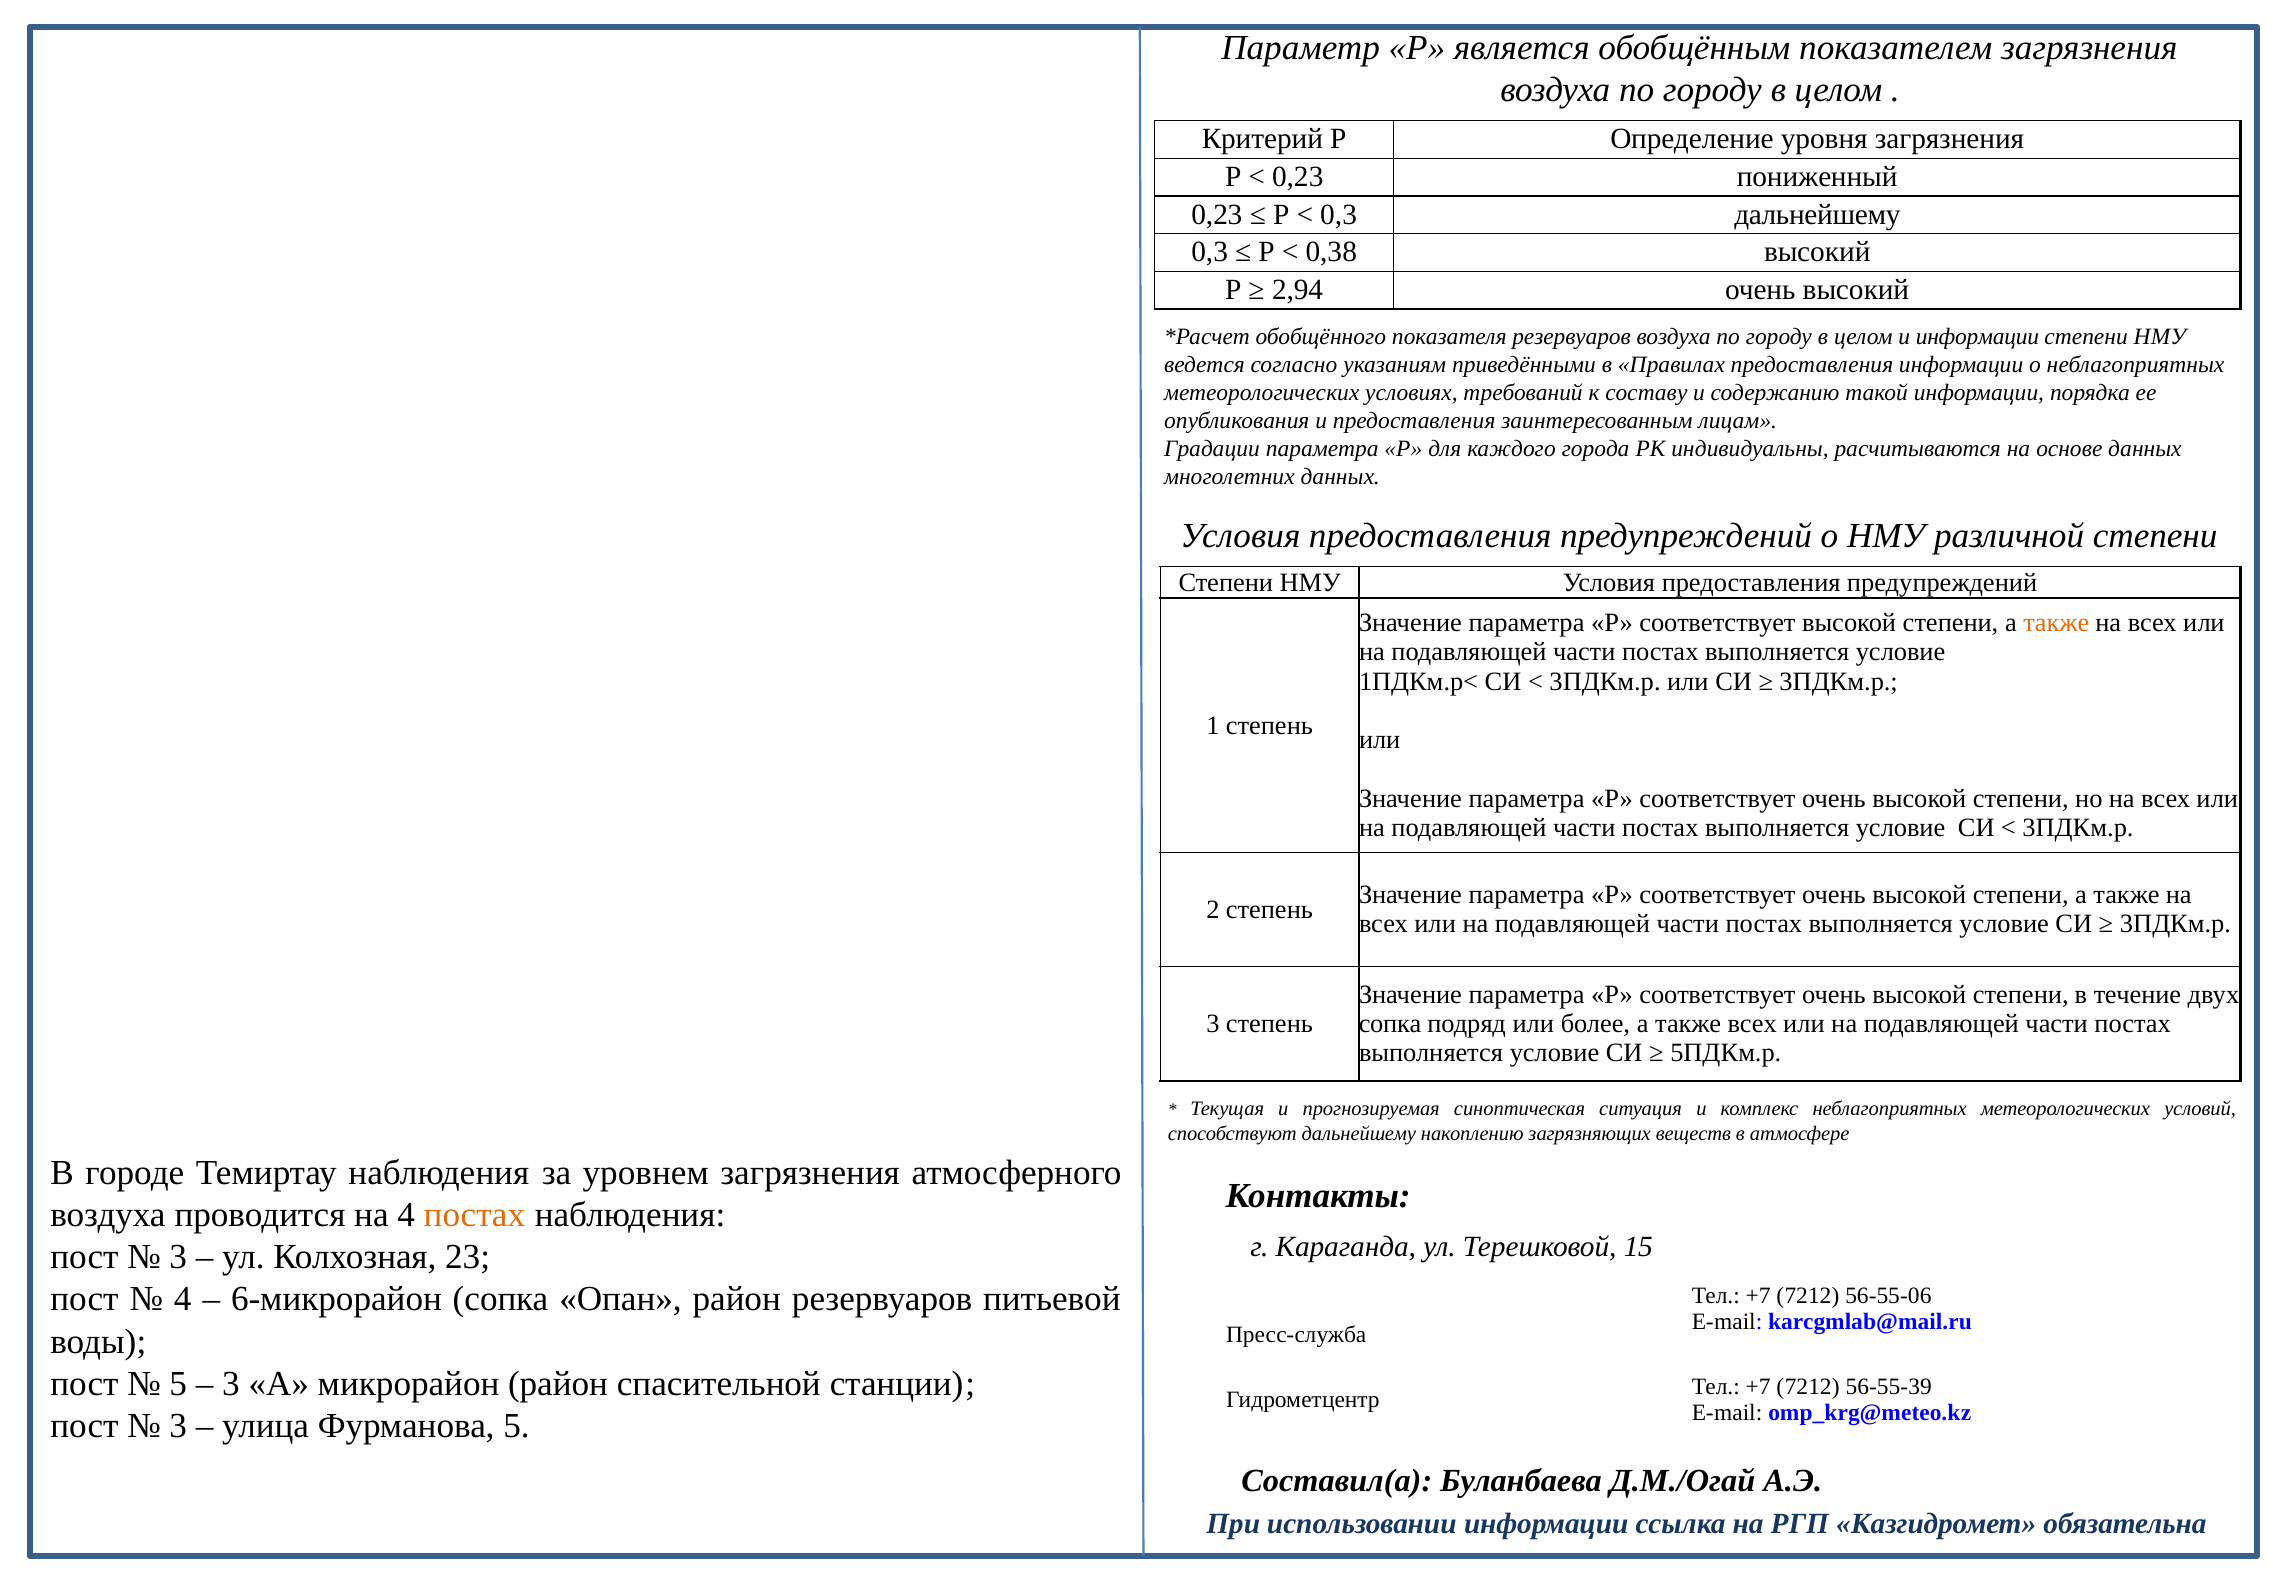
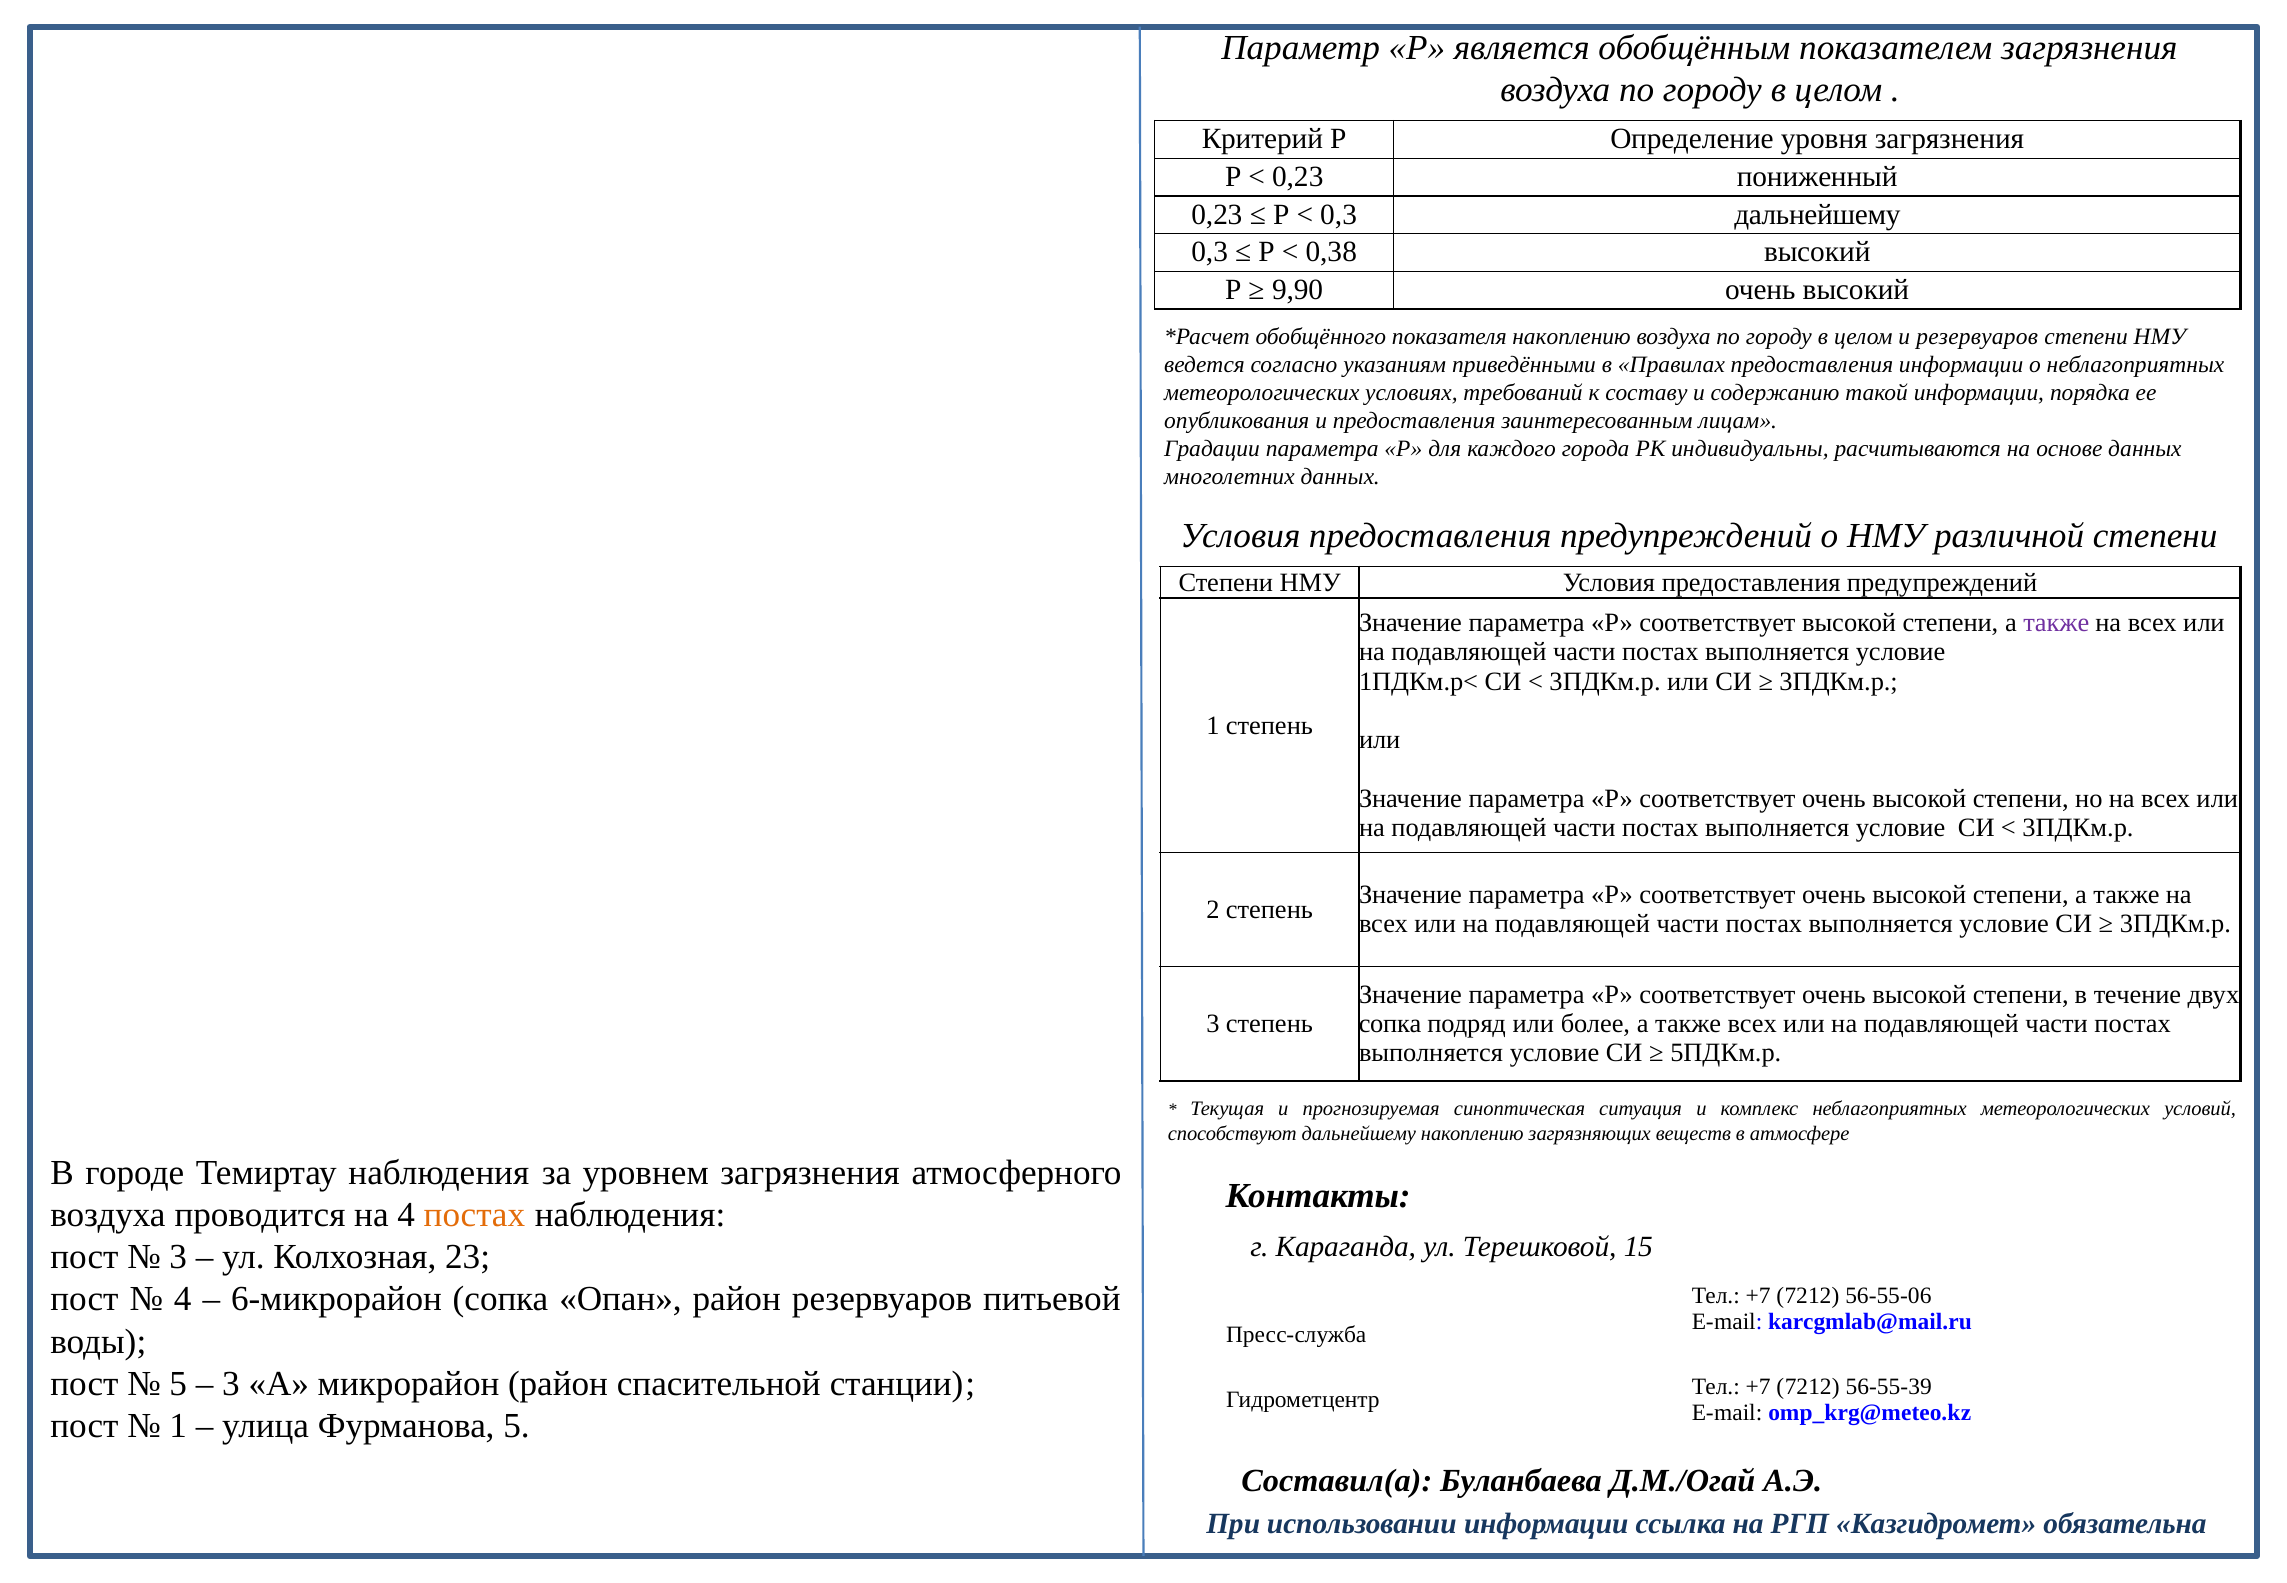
2,94: 2,94 -> 9,90
показателя резервуаров: резервуаров -> накоплению
и информации: информации -> резервуаров
также at (2056, 623) colour: orange -> purple
3 at (178, 1426): 3 -> 1
